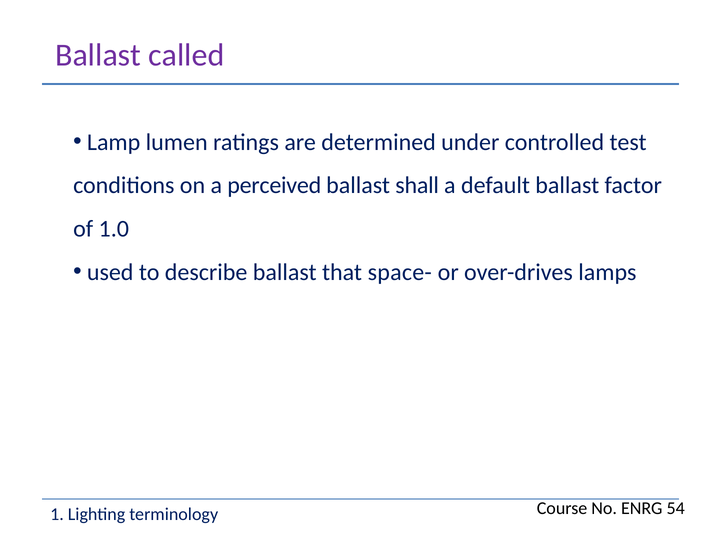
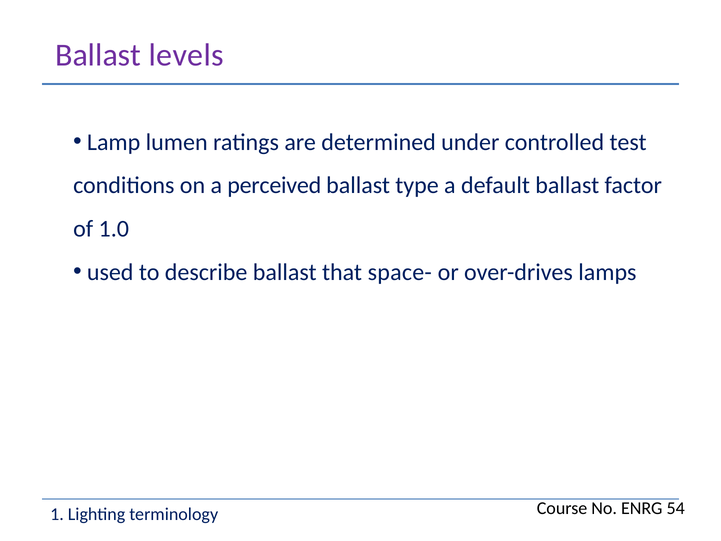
called: called -> levels
shall: shall -> type
